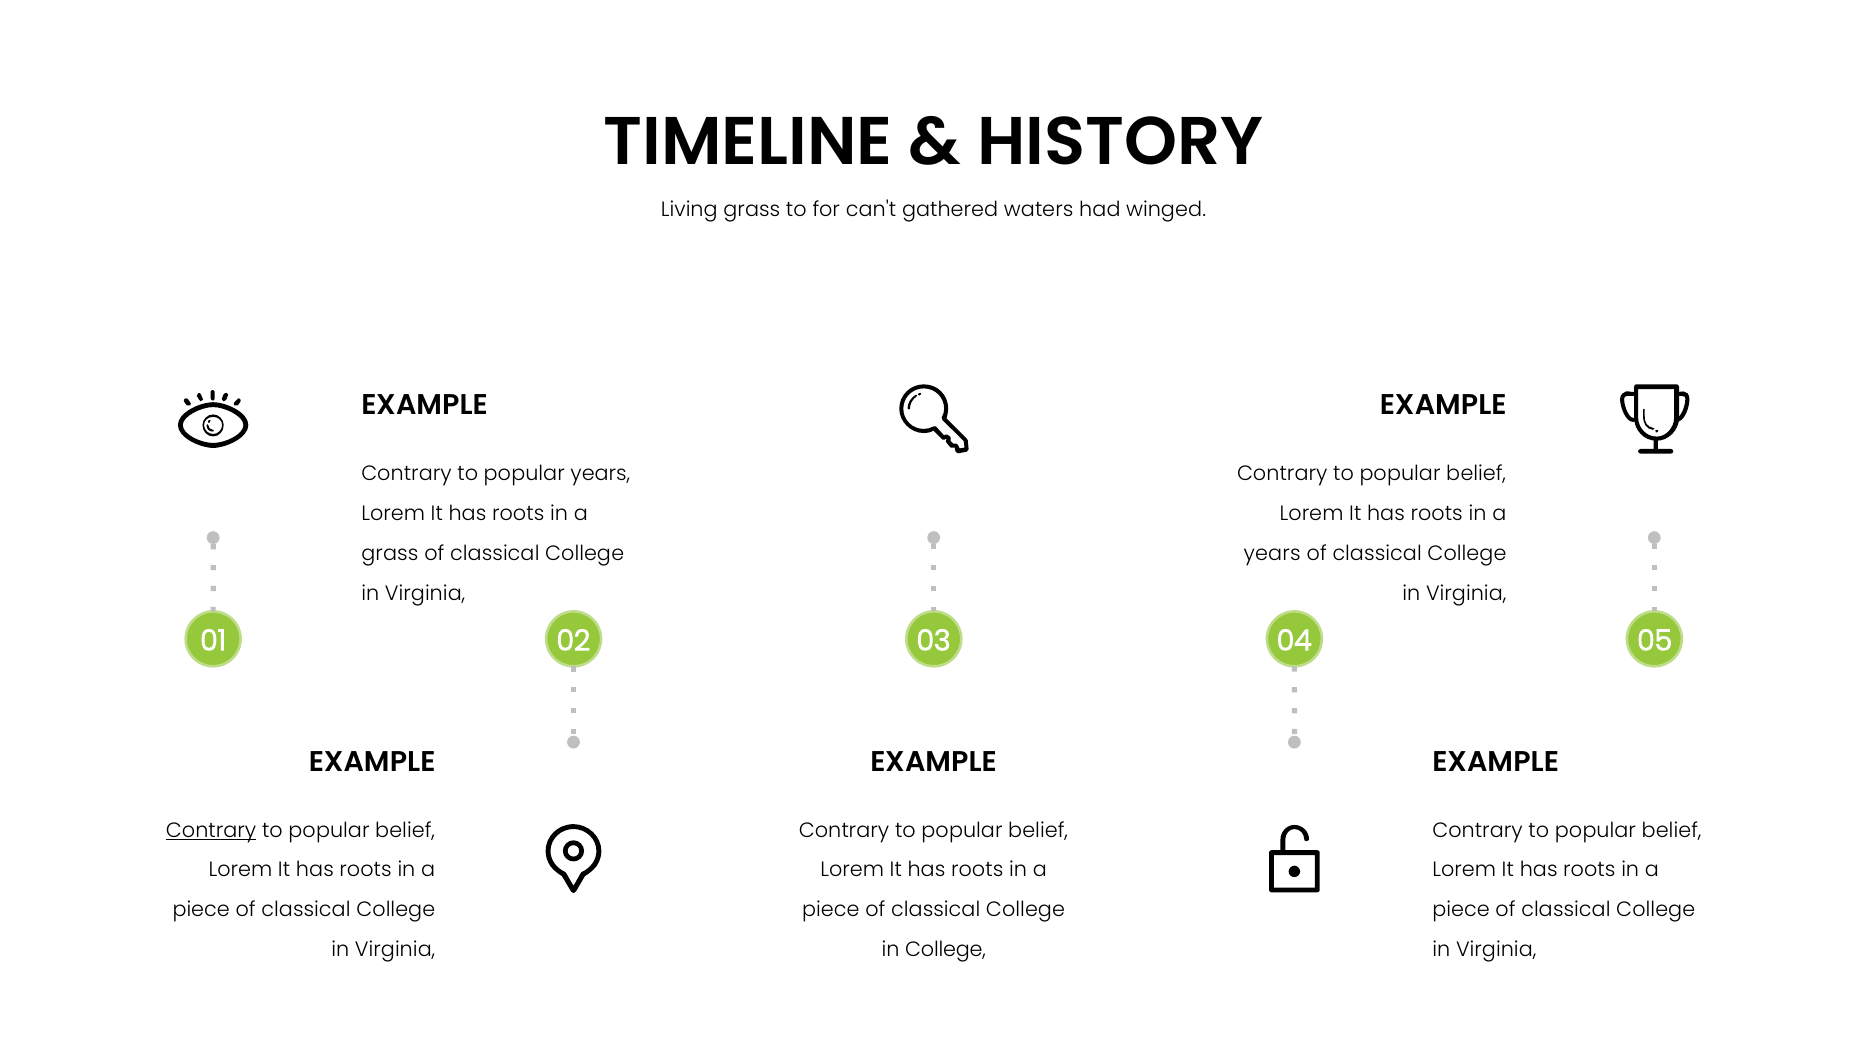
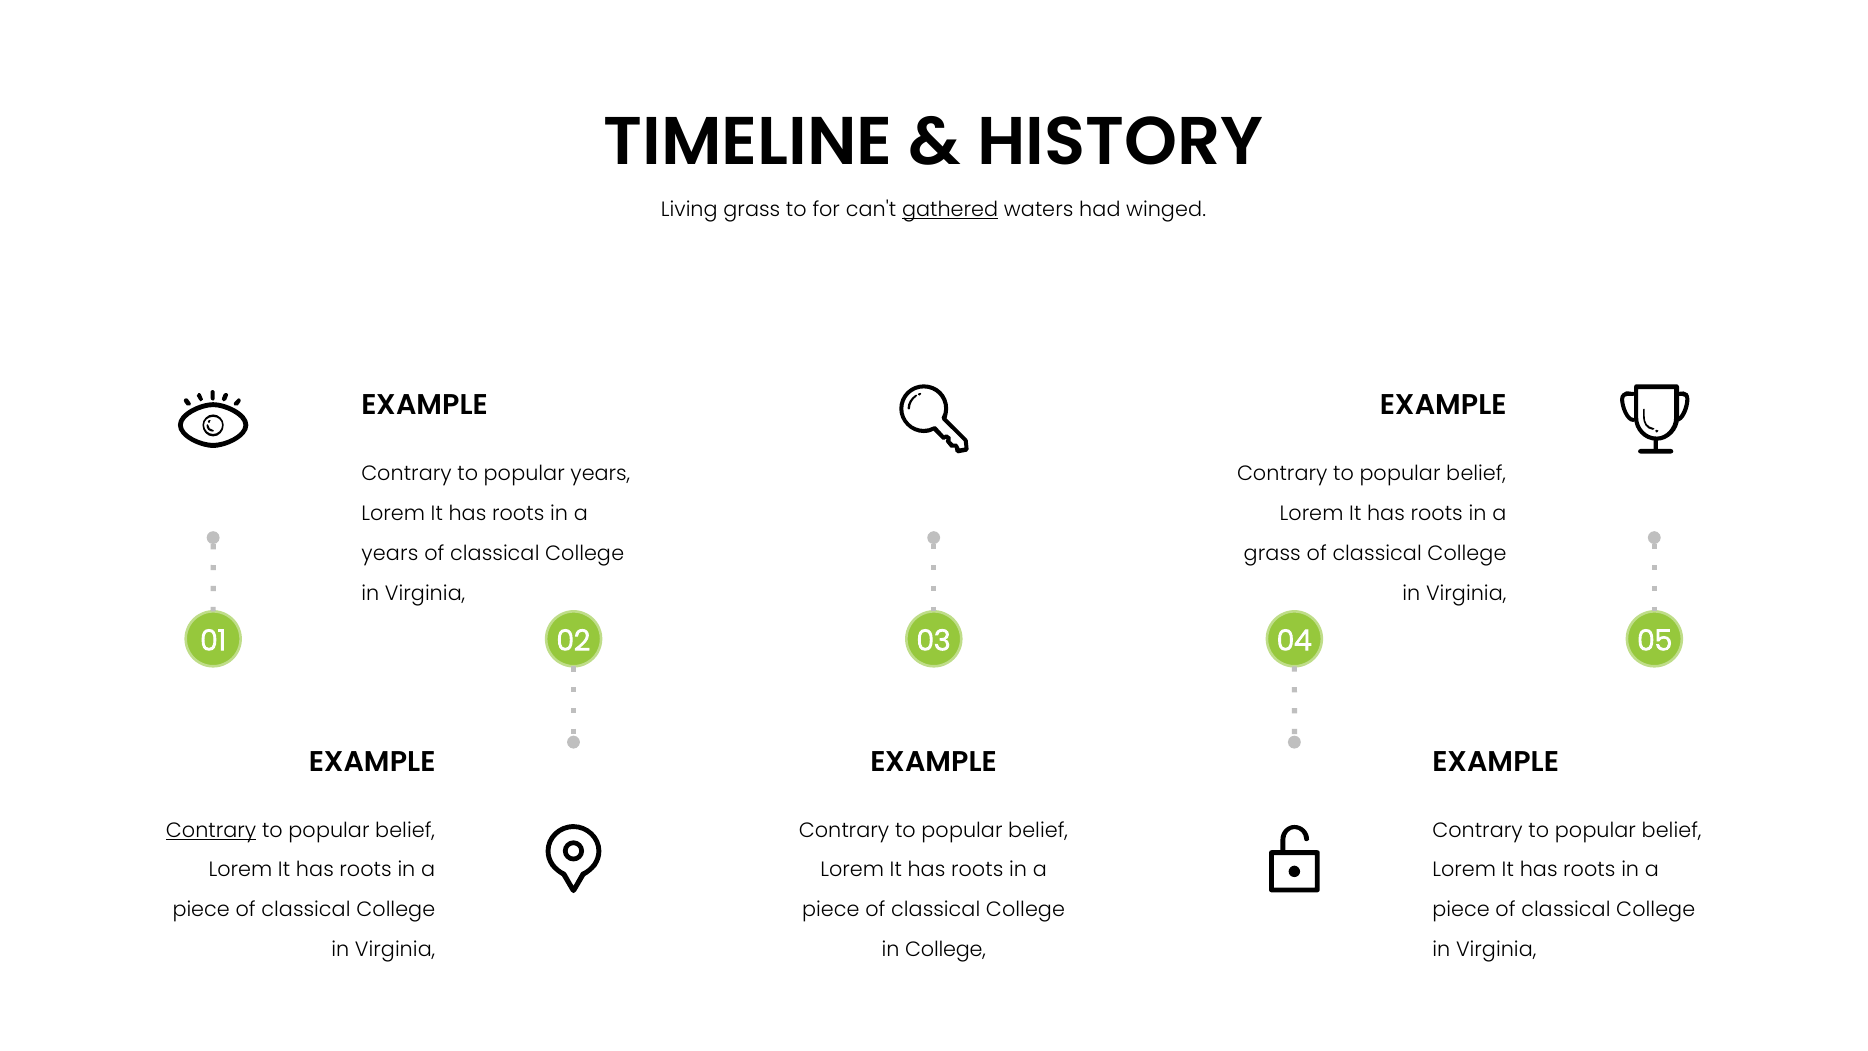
gathered underline: none -> present
grass at (390, 553): grass -> years
years at (1272, 553): years -> grass
